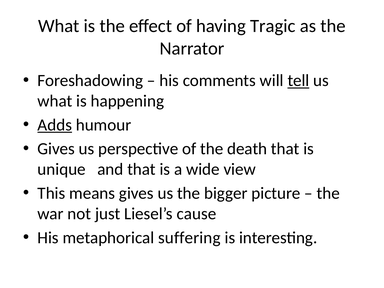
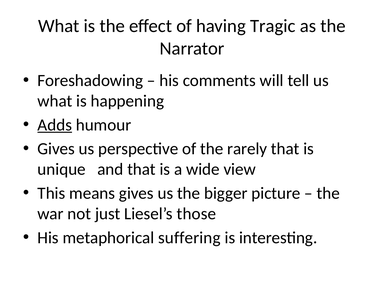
tell underline: present -> none
death: death -> rarely
cause: cause -> those
